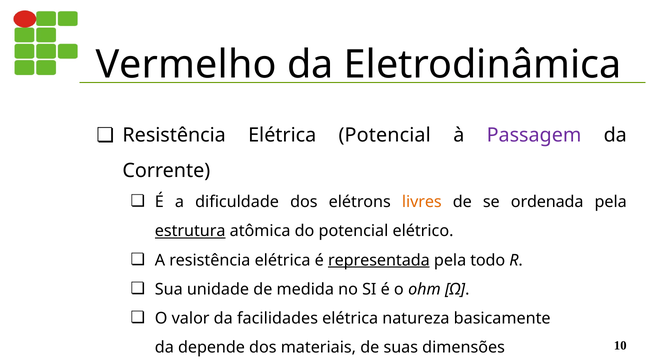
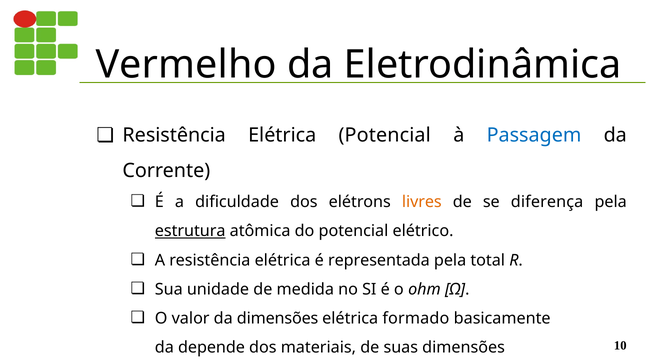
Passagem colour: purple -> blue
ordenada: ordenada -> diferença
representada underline: present -> none
todo: todo -> total
da facilidades: facilidades -> dimensões
natureza: natureza -> formado
